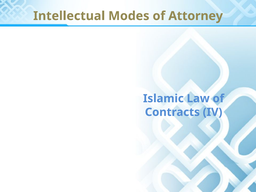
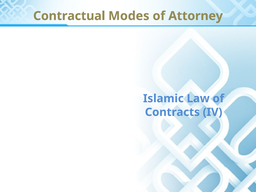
Intellectual: Intellectual -> Contractual
